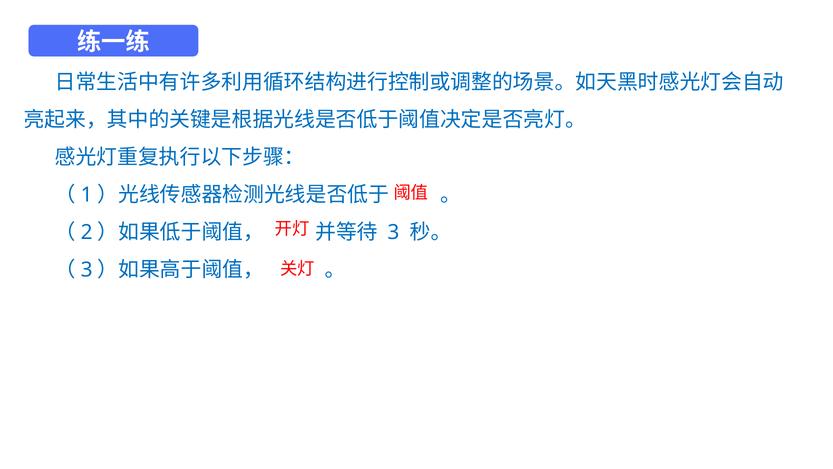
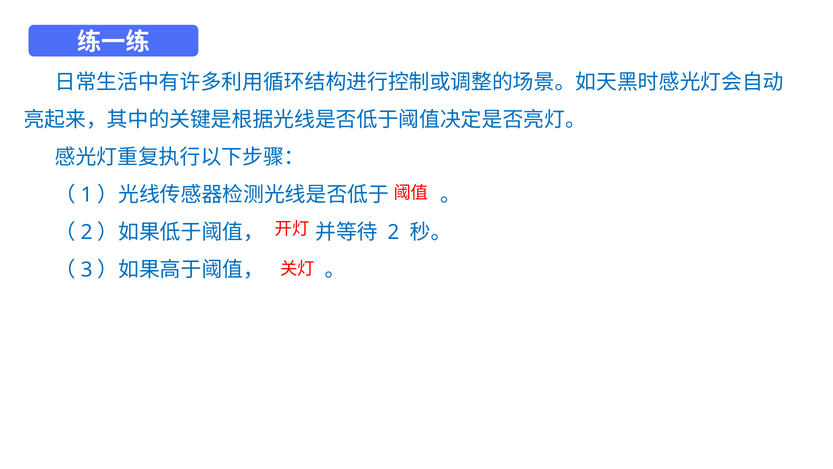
3 at (393, 232): 3 -> 2
